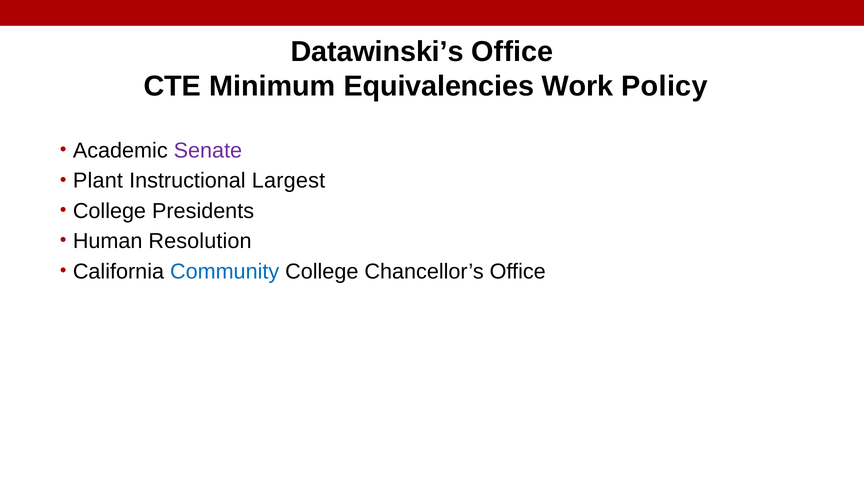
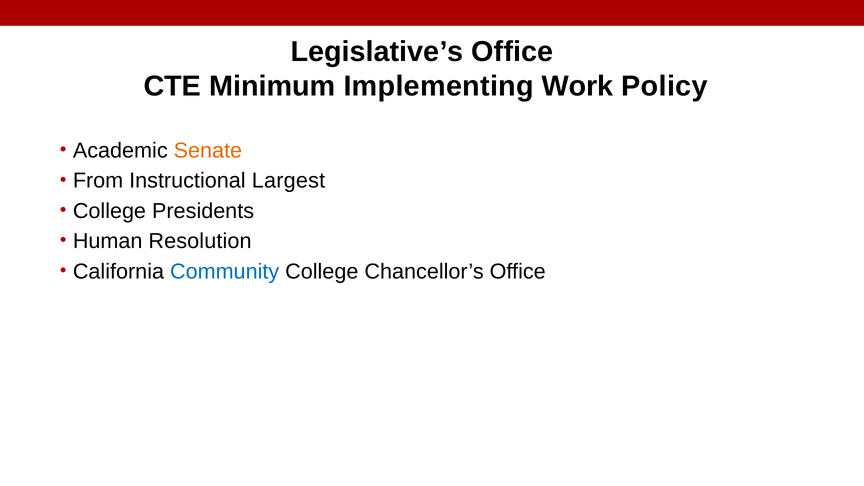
Datawinski’s: Datawinski’s -> Legislative’s
Equivalencies: Equivalencies -> Implementing
Senate colour: purple -> orange
Plant: Plant -> From
